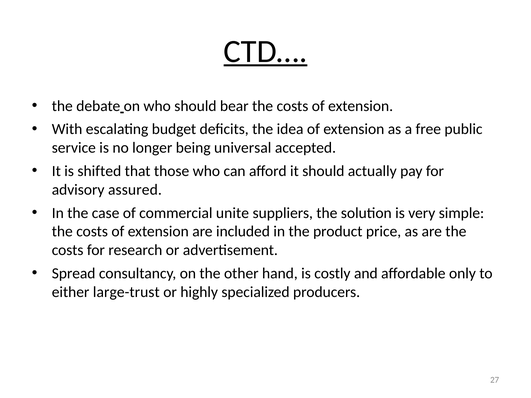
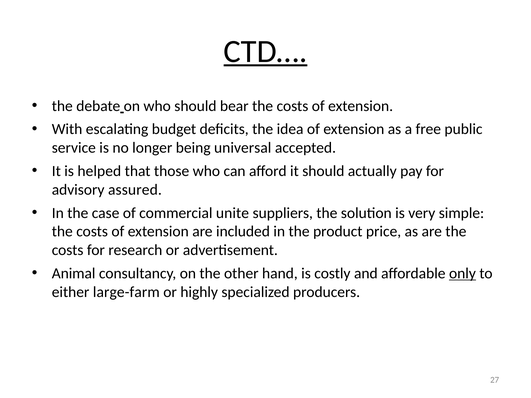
shifted: shifted -> helped
Spread: Spread -> Animal
only underline: none -> present
large-trust: large-trust -> large-farm
